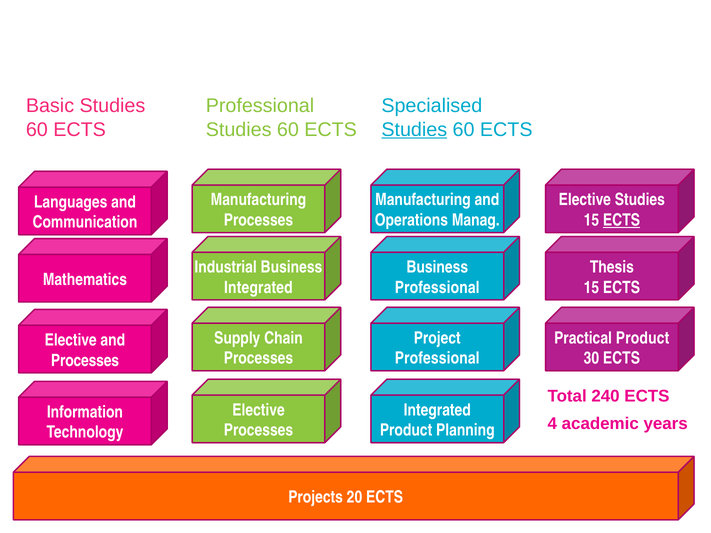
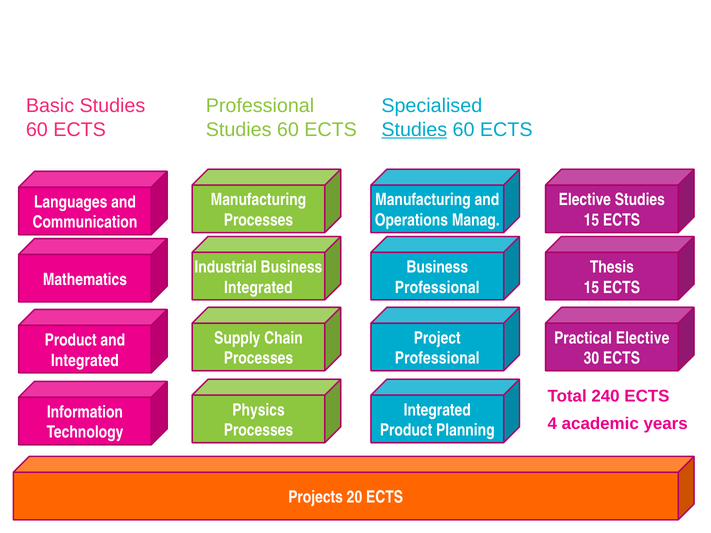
ECTS at (622, 220) underline: present -> none
Practical Product: Product -> Elective
Elective at (71, 340): Elective -> Product
Processes at (85, 361): Processes -> Integrated
Elective at (259, 410): Elective -> Physics
